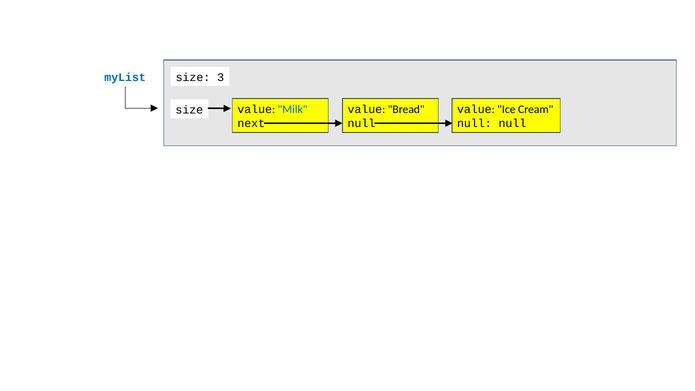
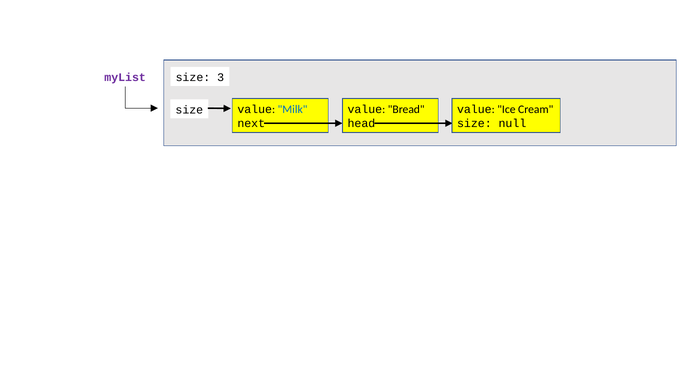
myList colour: blue -> purple
null at (361, 123): null -> head
null at (474, 123): null -> size
